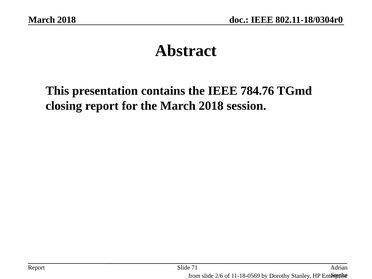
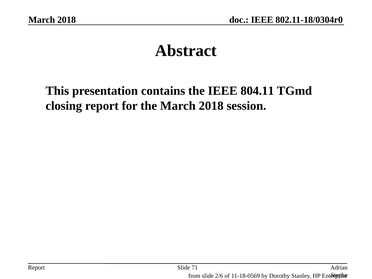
784.76: 784.76 -> 804.11
